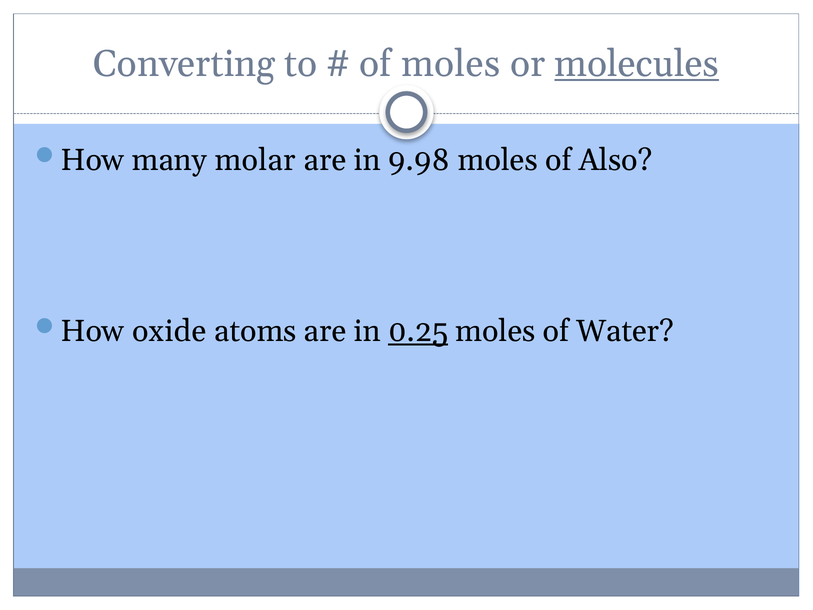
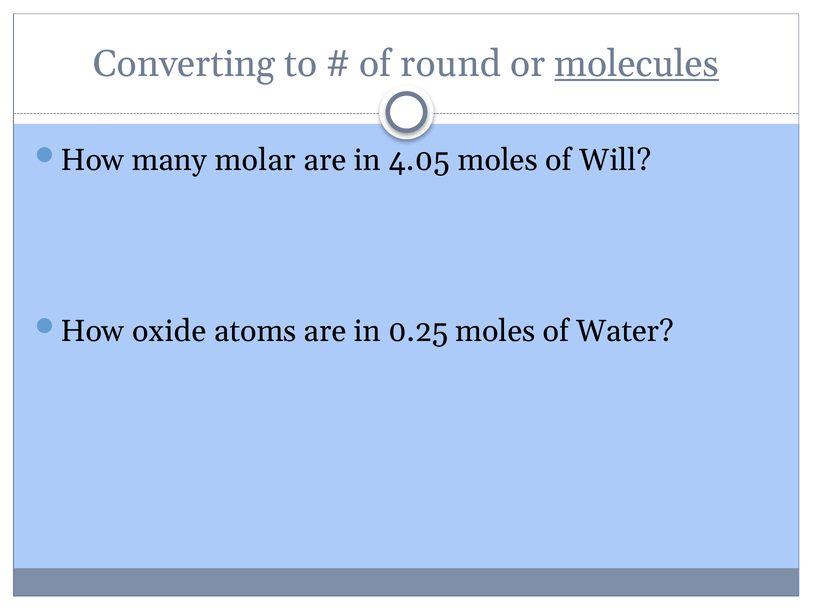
of moles: moles -> round
9.98: 9.98 -> 4.05
Also: Also -> Will
0.25 underline: present -> none
